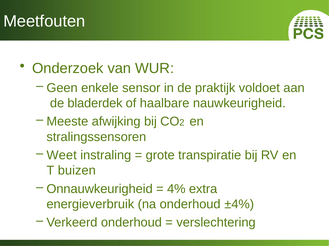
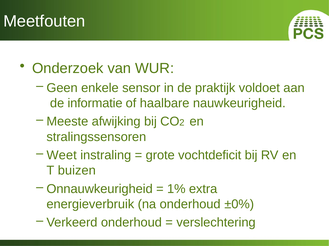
bladerdek: bladerdek -> informatie
transpiratie: transpiratie -> vochtdeficit
4%: 4% -> 1%
±4%: ±4% -> ±0%
